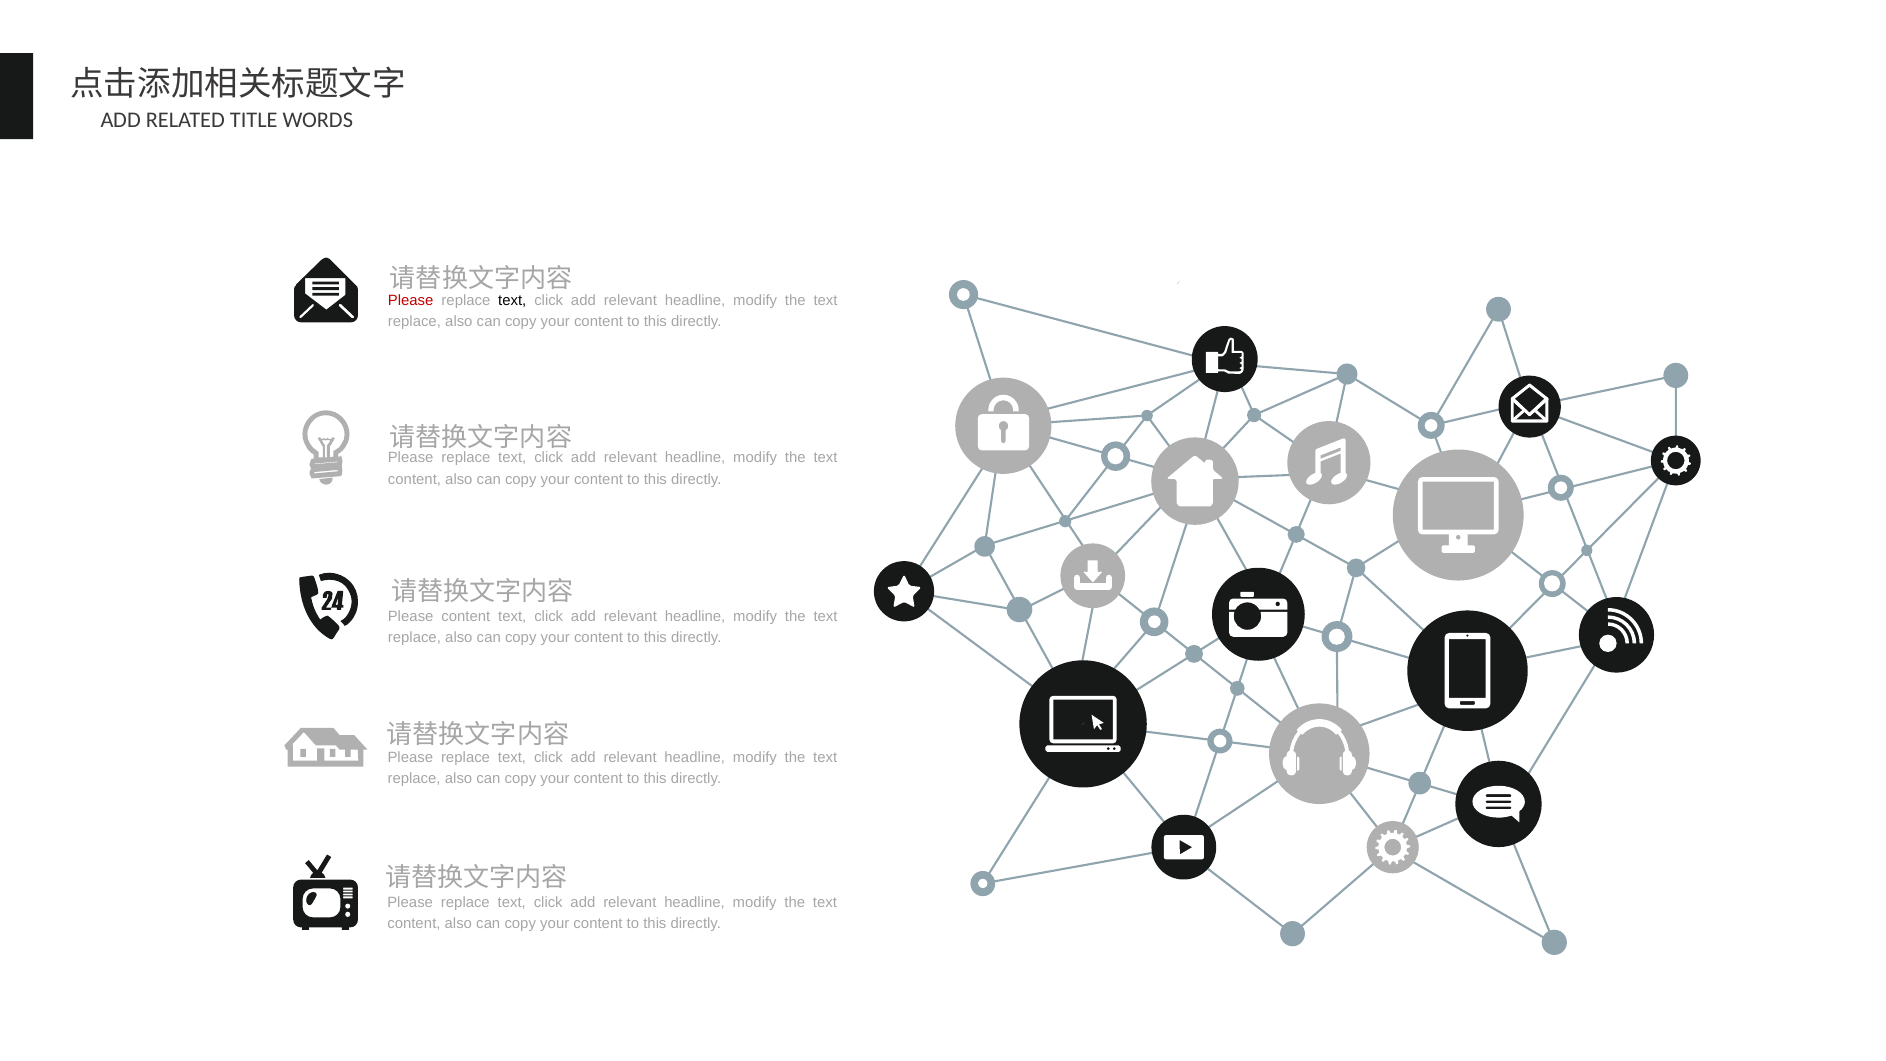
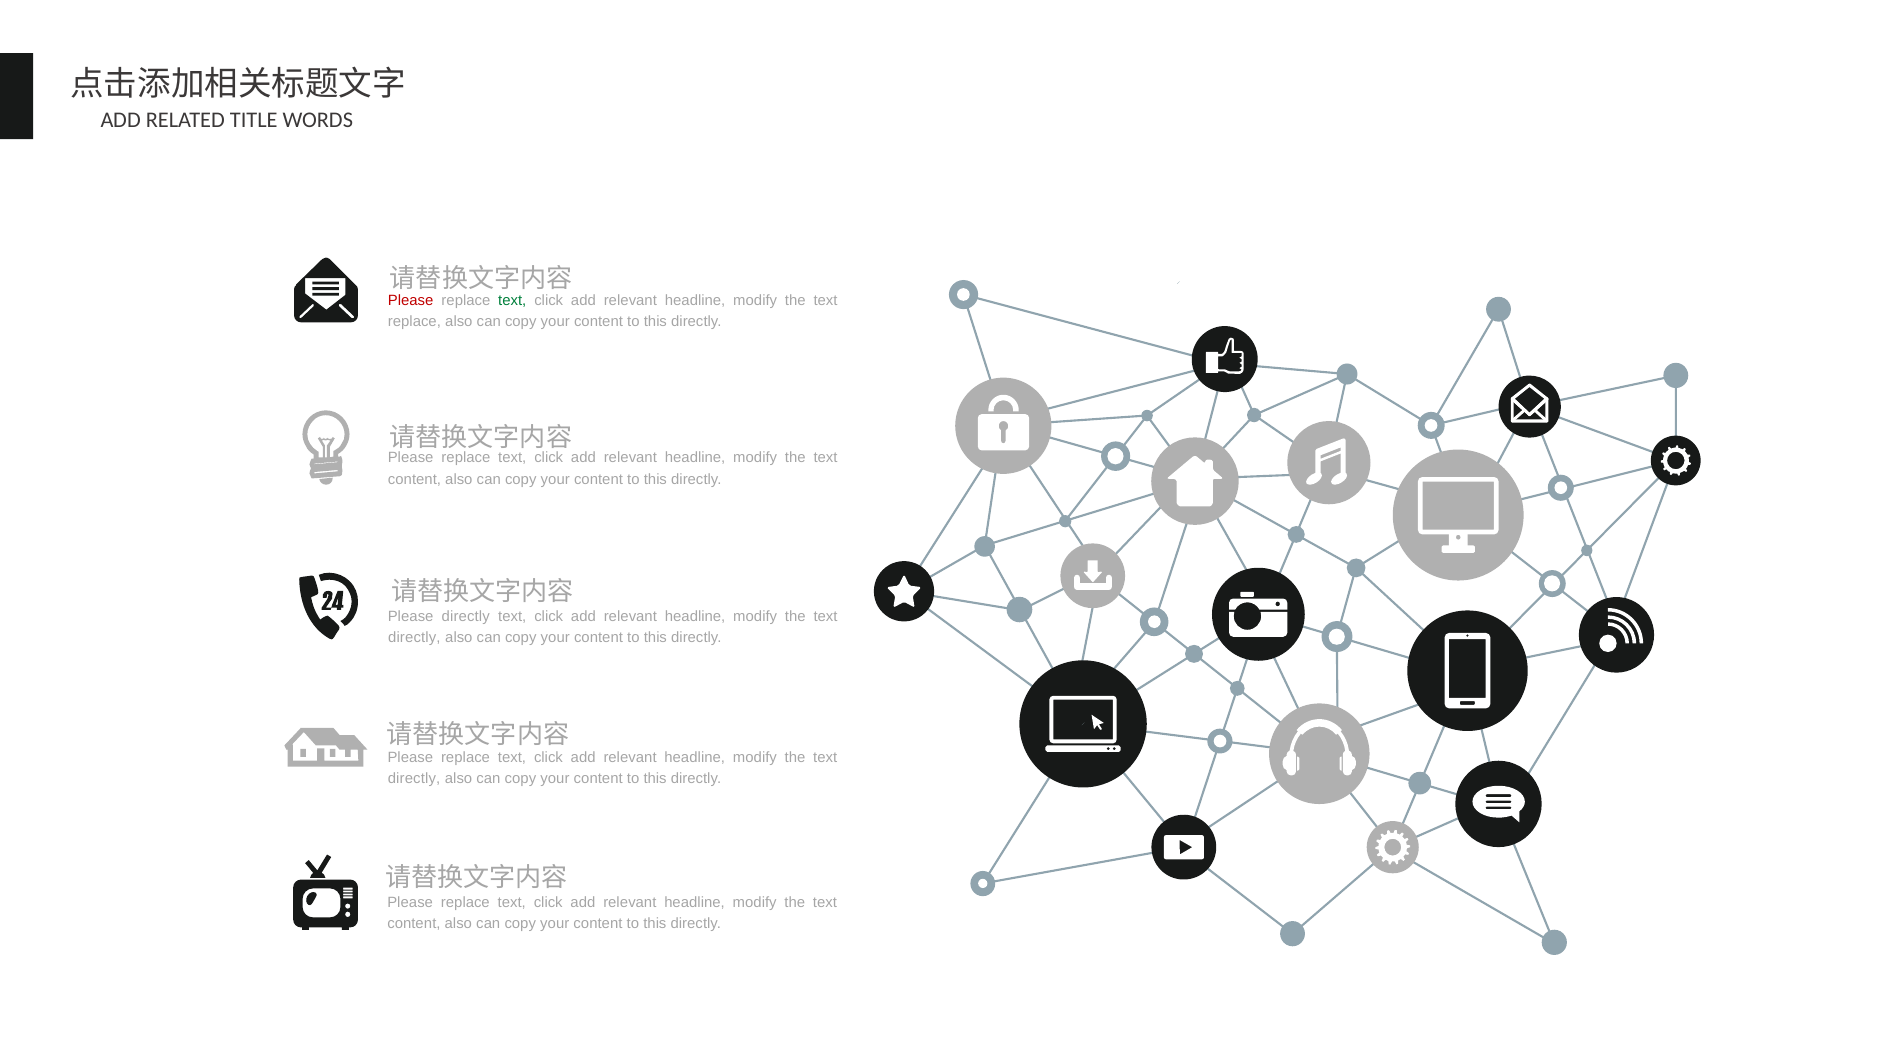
text at (512, 300) colour: black -> green
Please content: content -> directly
replace at (414, 638): replace -> directly
replace at (414, 779): replace -> directly
